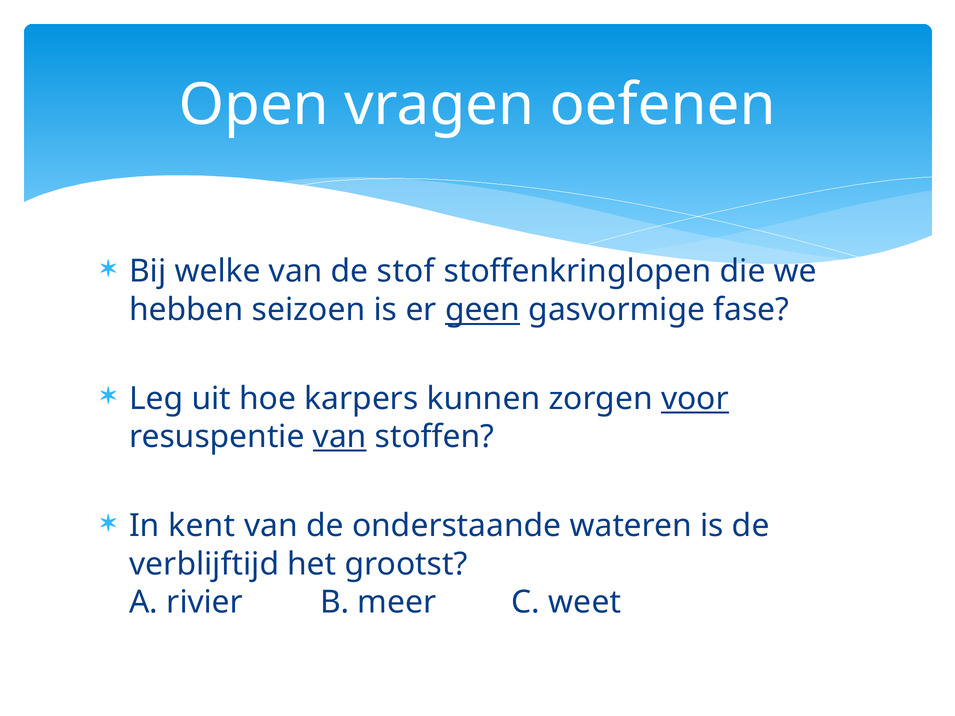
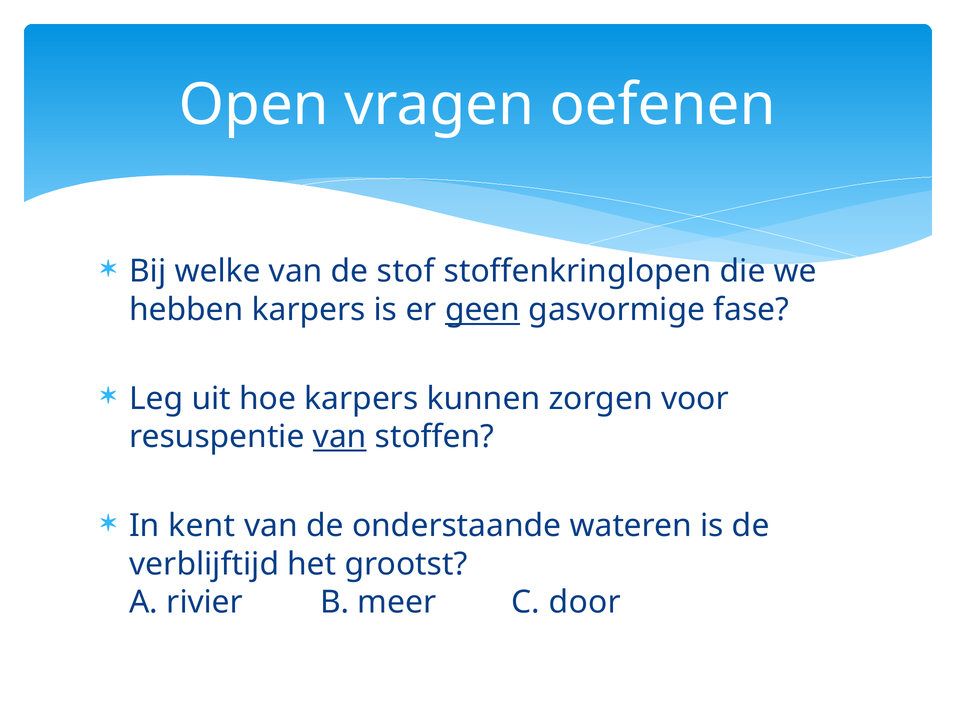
hebben seizoen: seizoen -> karpers
voor underline: present -> none
weet: weet -> door
